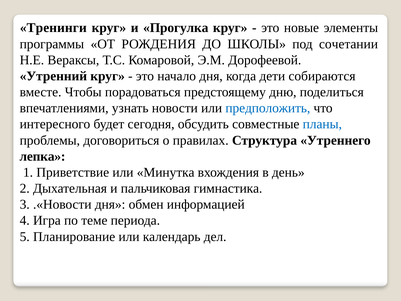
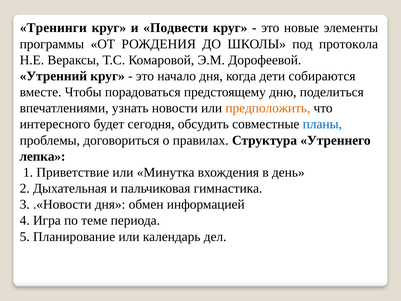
Прогулка: Прогулка -> Подвести
сочетании: сочетании -> протокола
предположить colour: blue -> orange
